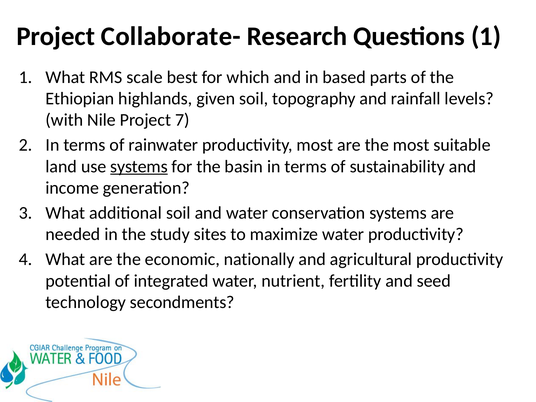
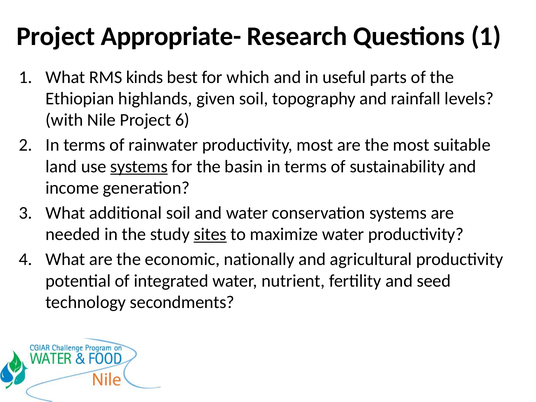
Collaborate-: Collaborate- -> Appropriate-
scale: scale -> kinds
based: based -> useful
7: 7 -> 6
sites underline: none -> present
